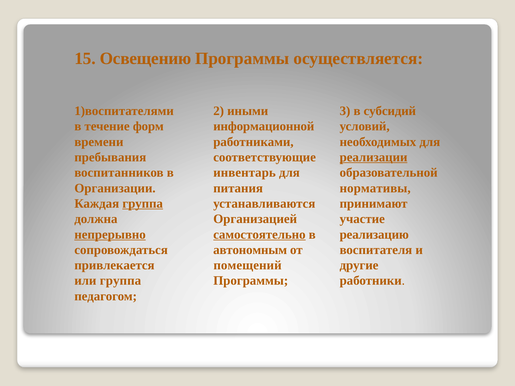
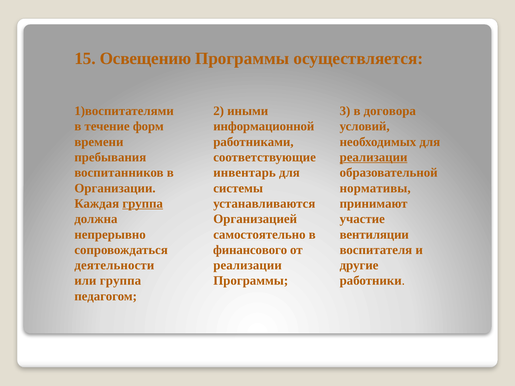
субсидий: субсидий -> договора
питания: питания -> системы
непрерывно underline: present -> none
самостоятельно underline: present -> none
реализацию: реализацию -> вентиляции
автономным: автономным -> финансового
привлекается: привлекается -> деятельности
помещений at (248, 265): помещений -> реализации
